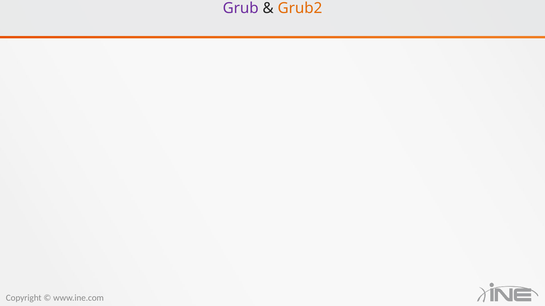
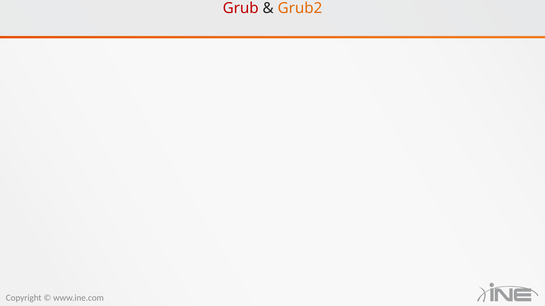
Grub colour: purple -> red
